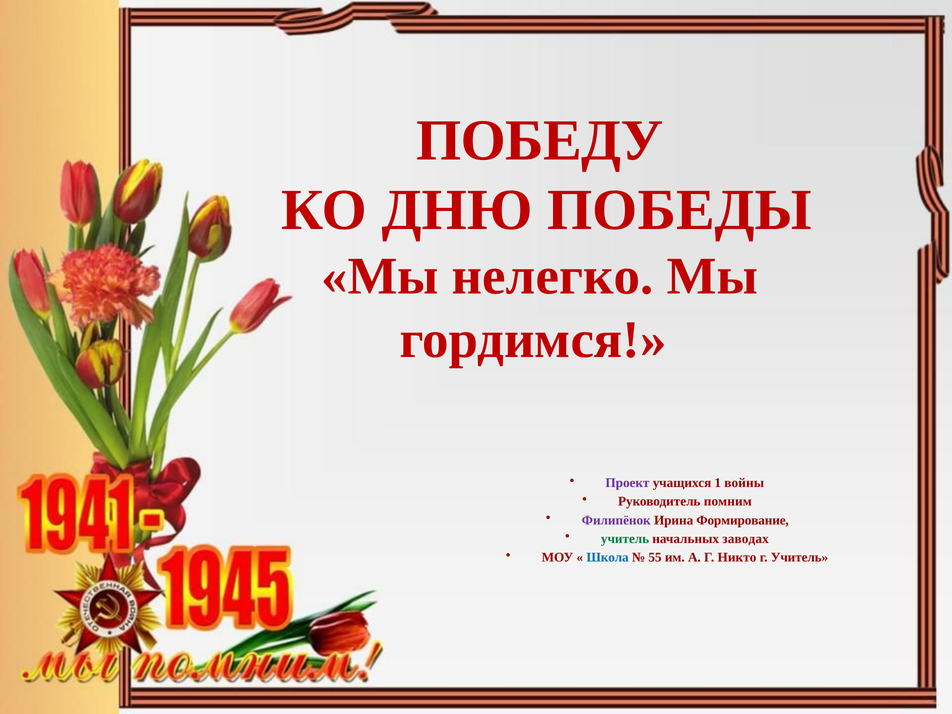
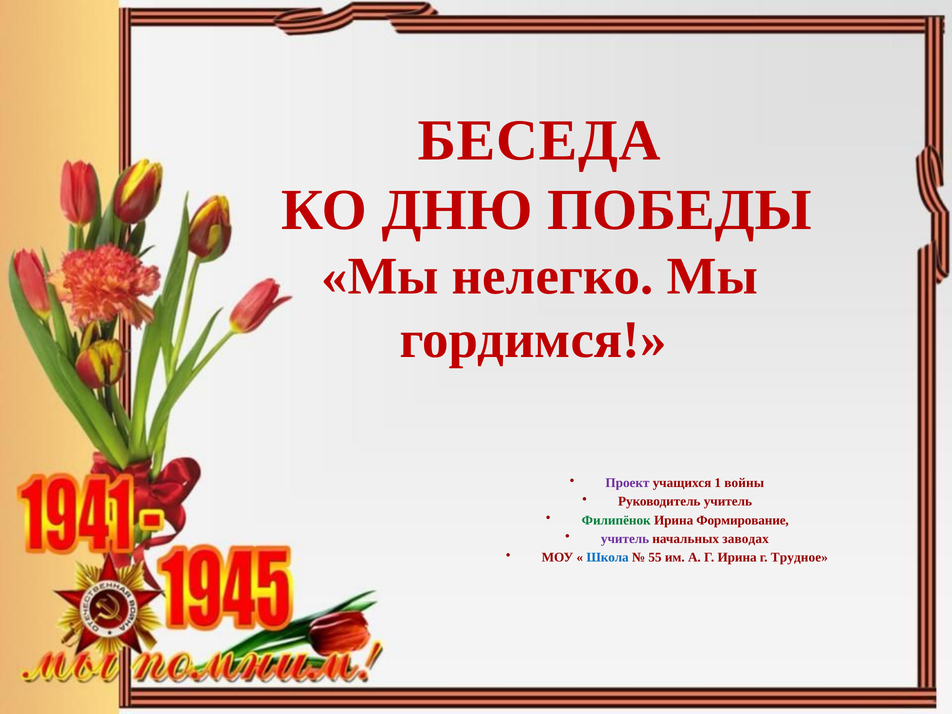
ПОБЕДУ: ПОБЕДУ -> БЕСЕДА
Руководитель помним: помним -> учитель
Филипёнок colour: purple -> green
учитель at (625, 539) colour: green -> purple
Г Никто: Никто -> Ирина
г Учитель: Учитель -> Трудное
